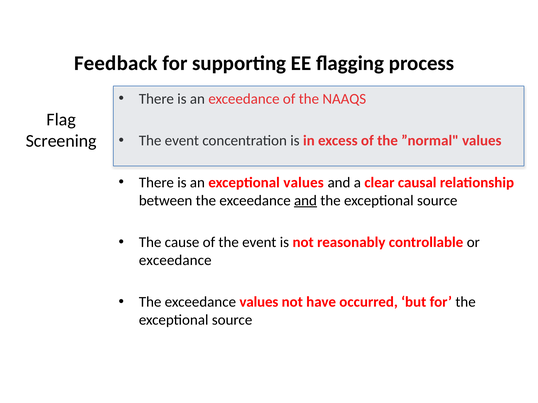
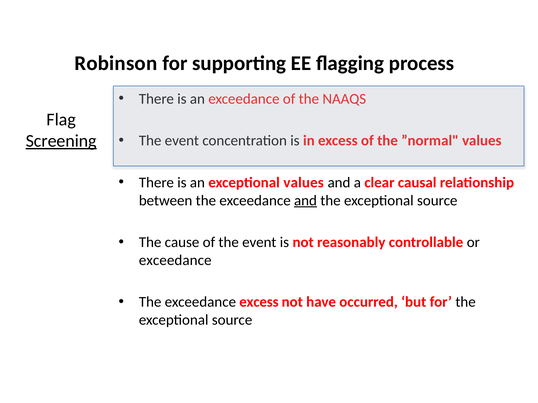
Feedback: Feedback -> Robinson
Screening underline: none -> present
exceedance values: values -> excess
